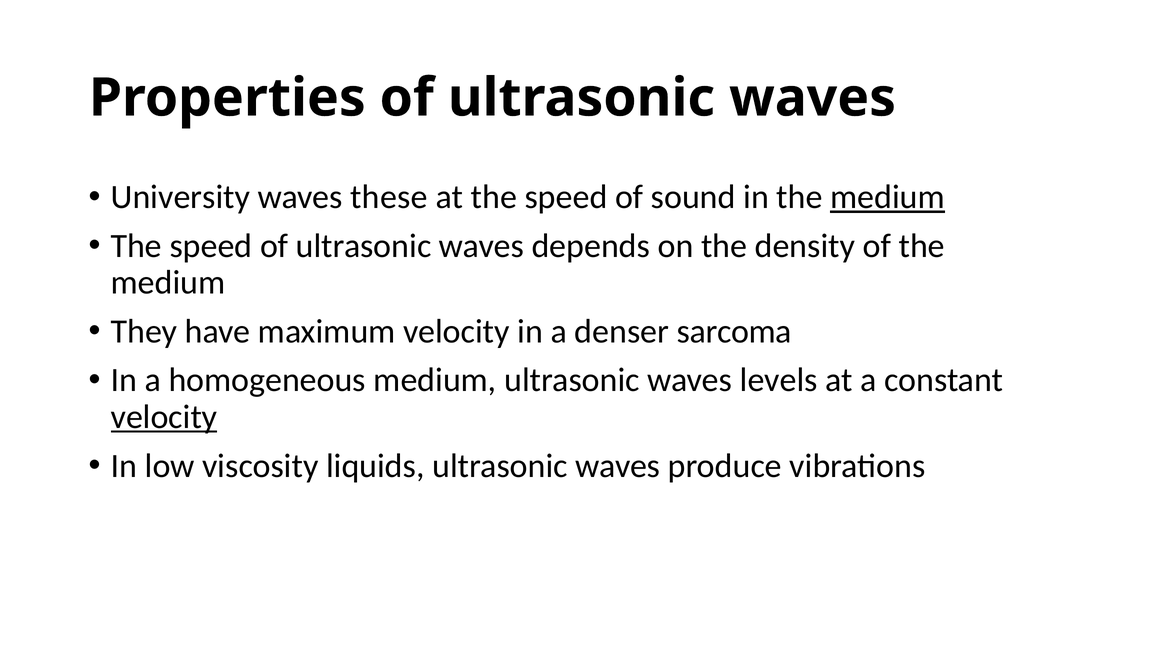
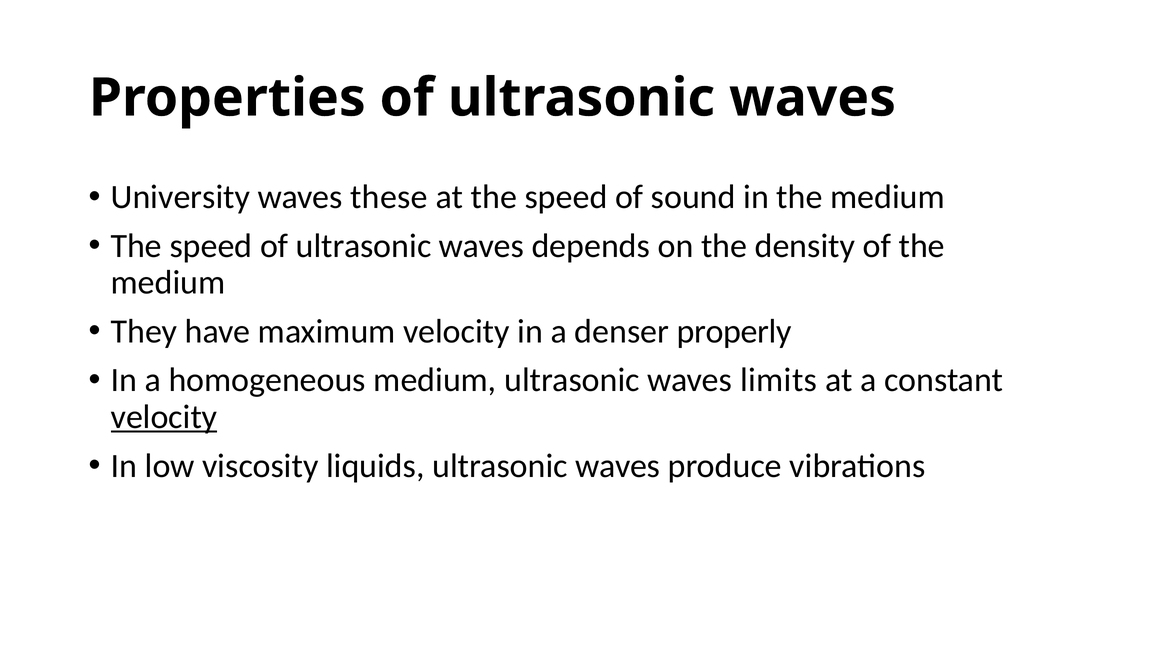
medium at (888, 197) underline: present -> none
sarcoma: sarcoma -> properly
levels: levels -> limits
